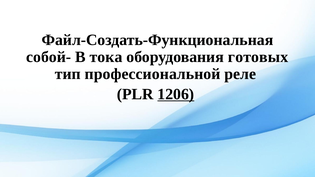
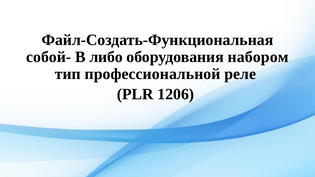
тока: тока -> либо
готовых: готовых -> набором
1206 underline: present -> none
